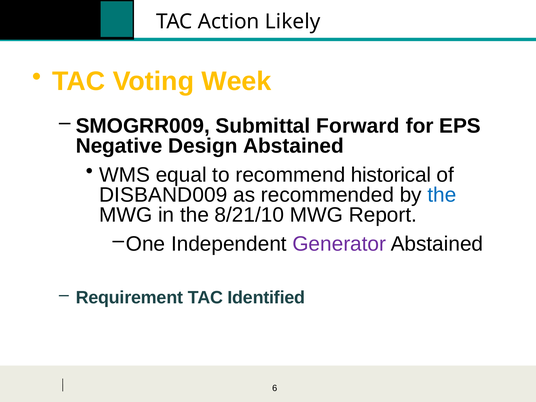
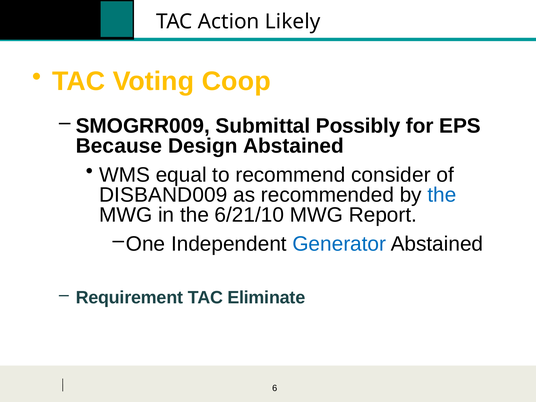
Week: Week -> Coop
Forward: Forward -> Possibly
Negative: Negative -> Because
historical: historical -> consider
8/21/10: 8/21/10 -> 6/21/10
Generator colour: purple -> blue
Identified: Identified -> Eliminate
